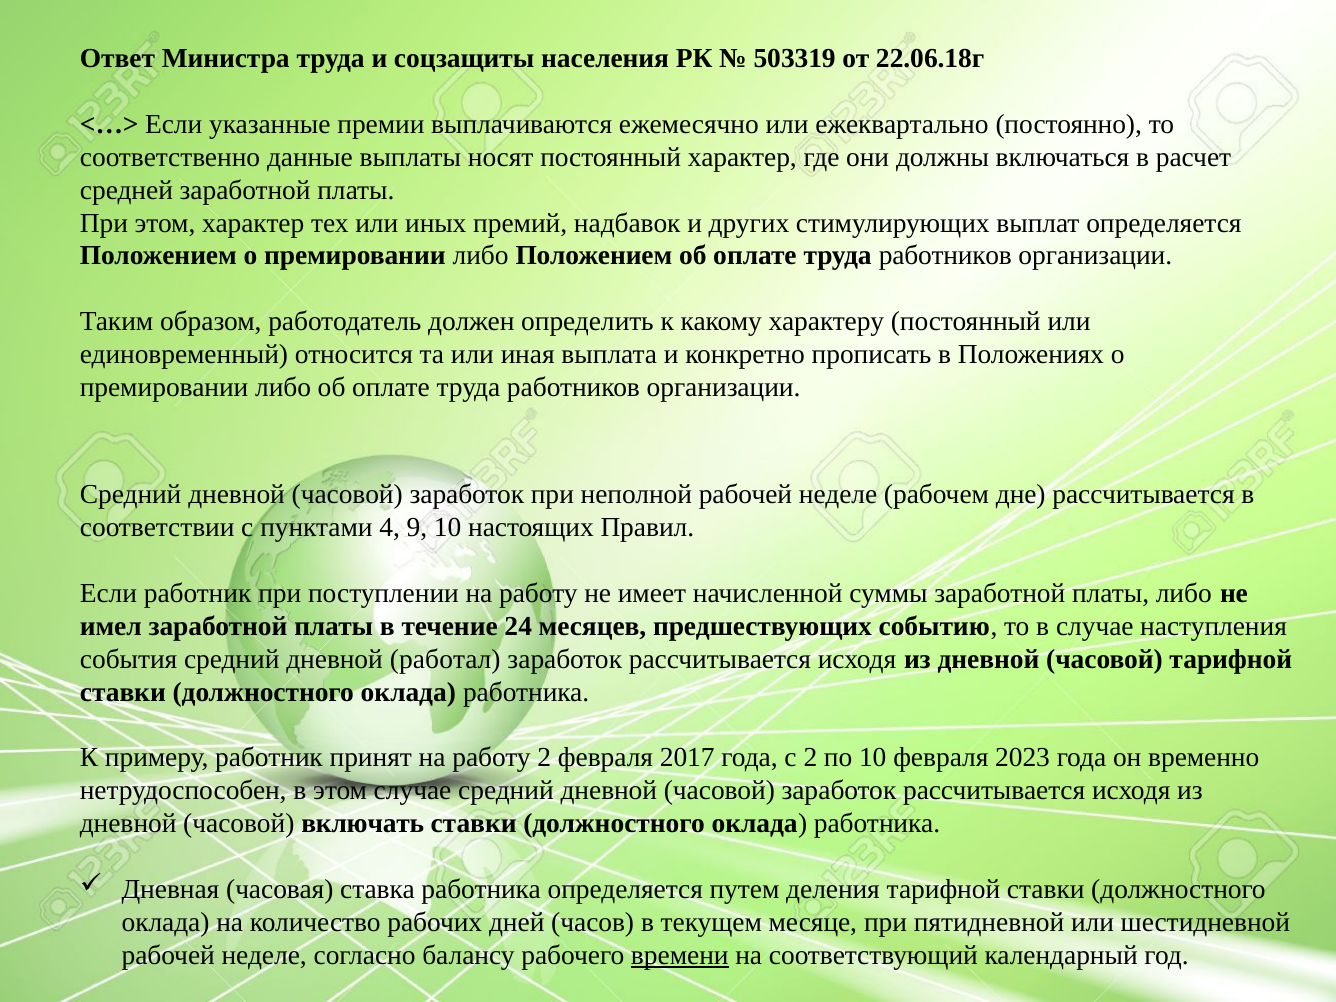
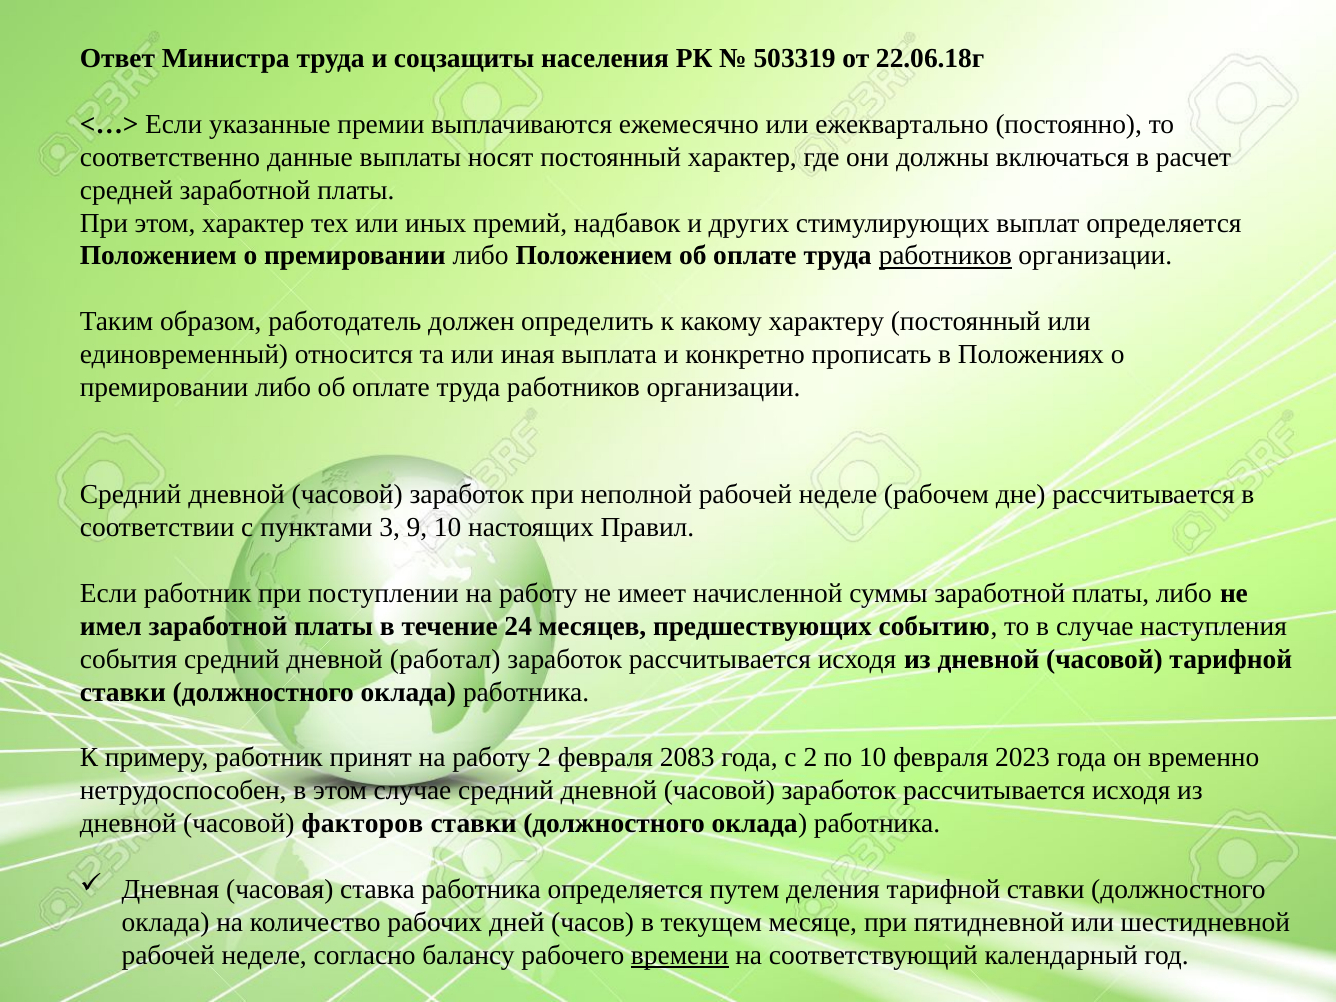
работников at (945, 256) underline: none -> present
4: 4 -> 3
2017: 2017 -> 2083
включать: включать -> факторов
